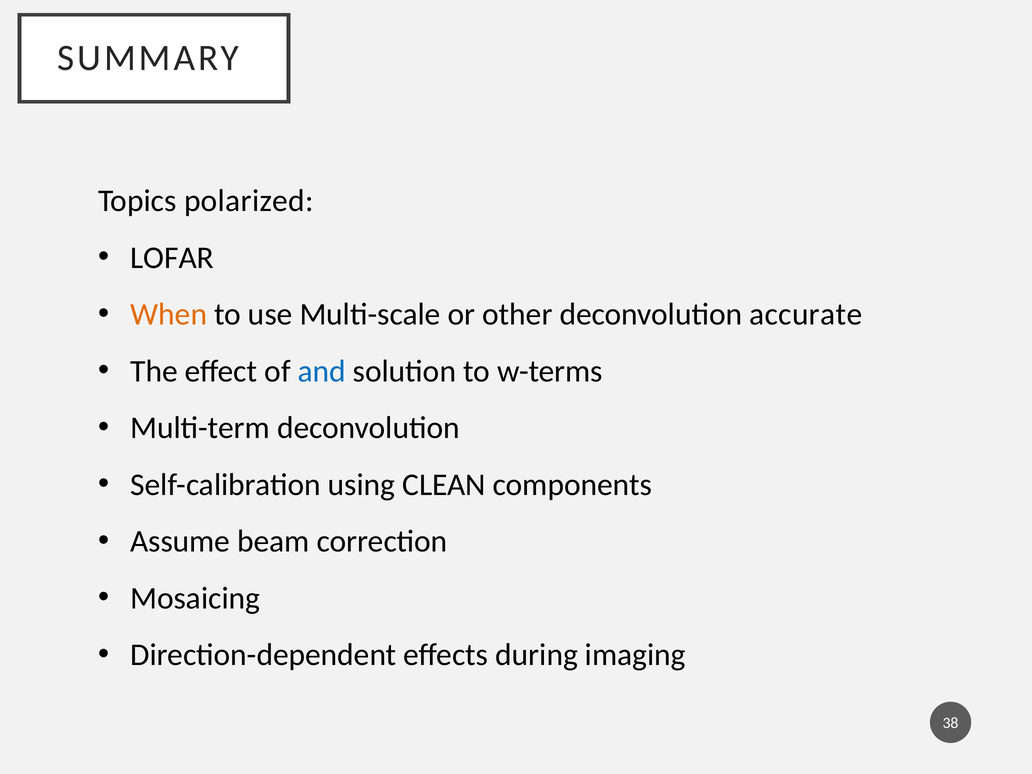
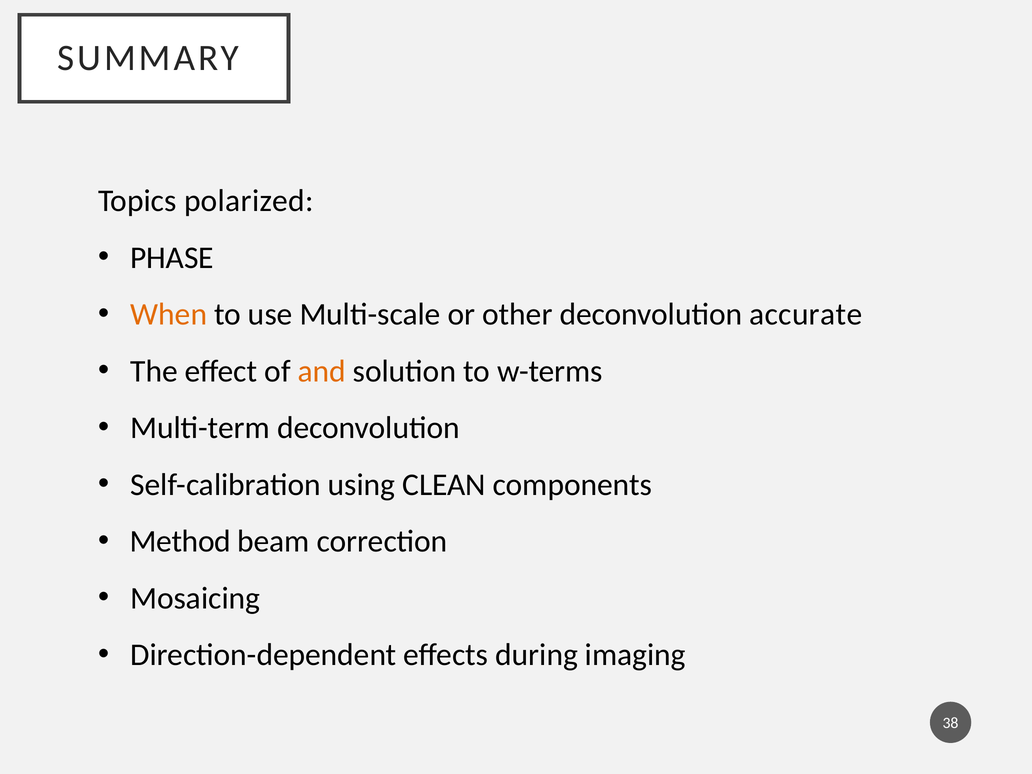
LOFAR: LOFAR -> PHASE
and colour: blue -> orange
Assume: Assume -> Method
